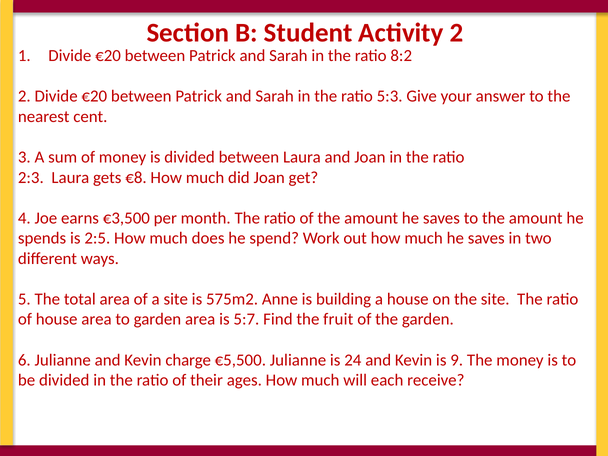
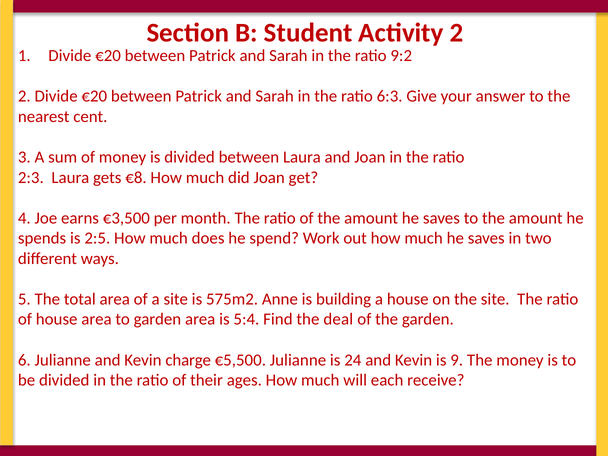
8:2: 8:2 -> 9:2
5:3: 5:3 -> 6:3
5:7: 5:7 -> 5:4
fruit: fruit -> deal
